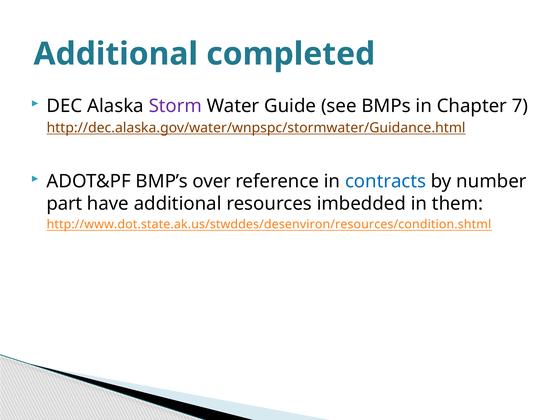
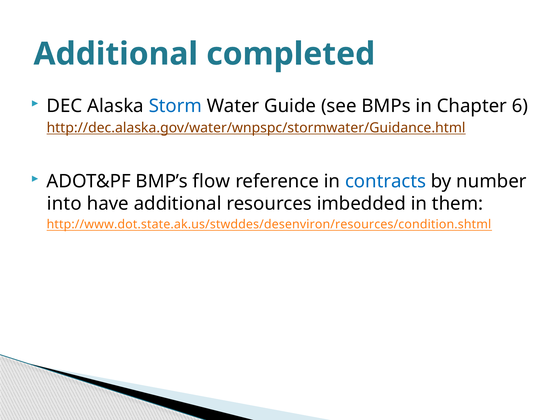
Storm colour: purple -> blue
7: 7 -> 6
over: over -> flow
part: part -> into
